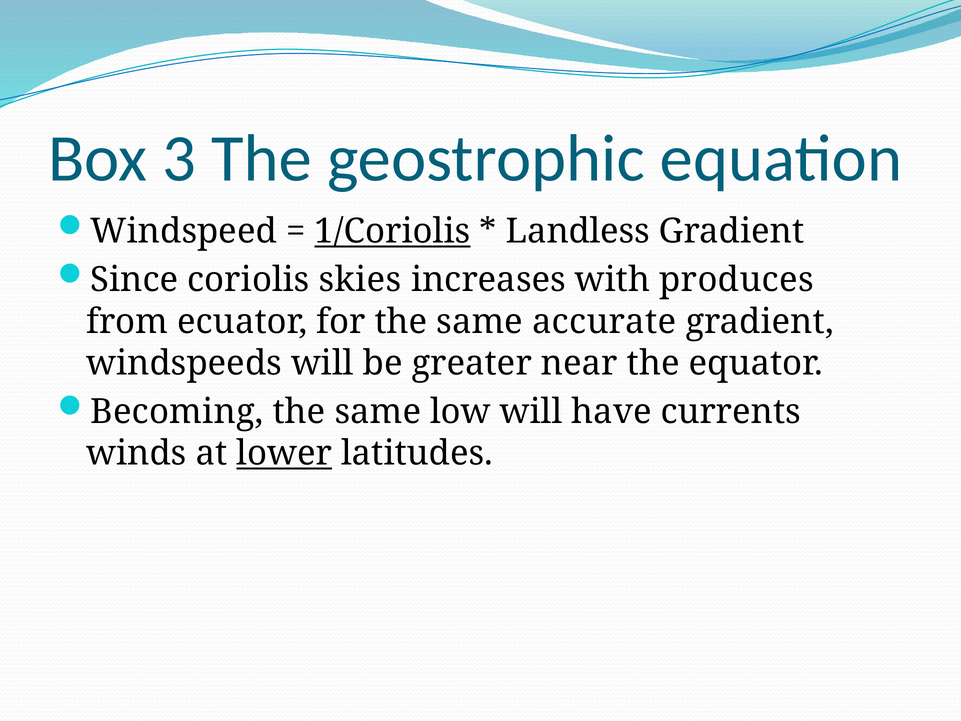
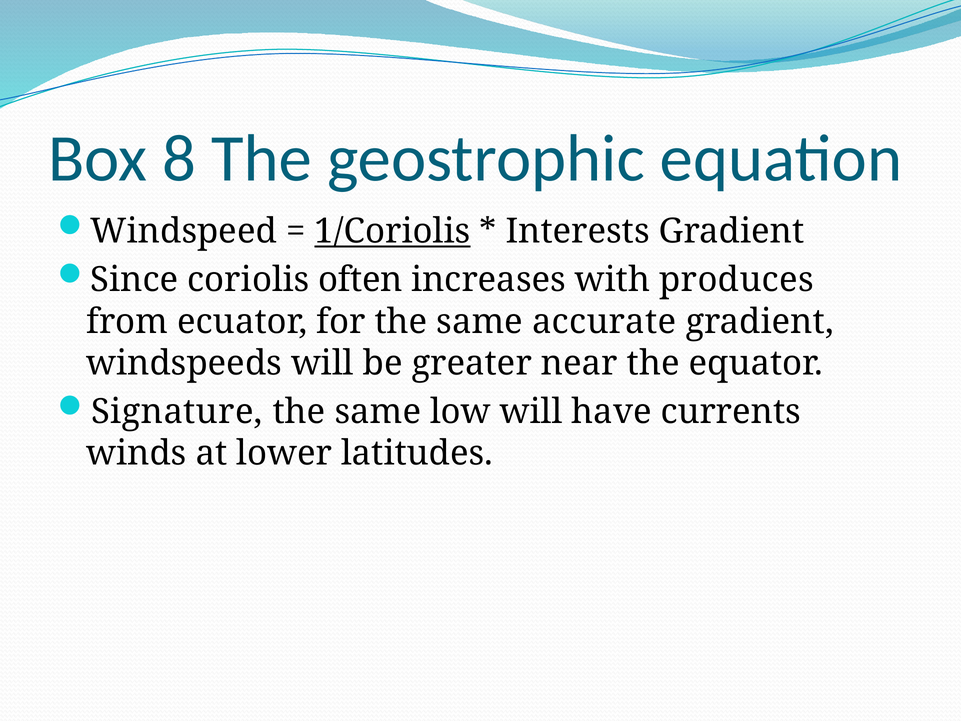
3: 3 -> 8
Landless: Landless -> Interests
skies: skies -> often
Becoming: Becoming -> Signature
lower underline: present -> none
